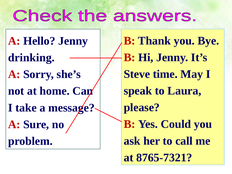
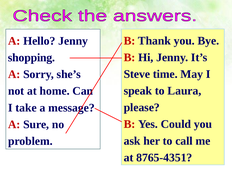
drinking: drinking -> shopping
8765-7321: 8765-7321 -> 8765-4351
